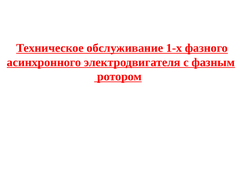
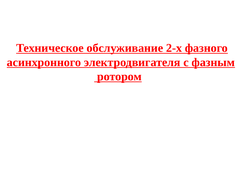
1-х: 1-х -> 2-х
